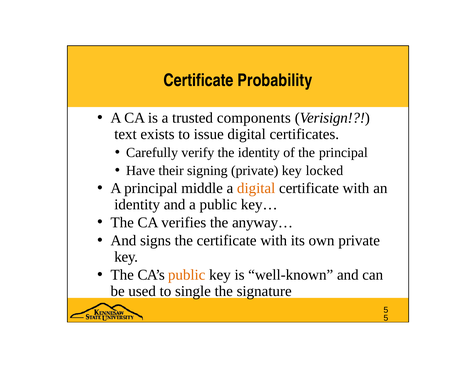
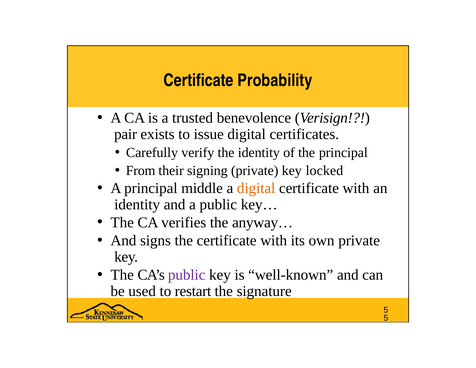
components: components -> benevolence
text: text -> pair
Have: Have -> From
public at (187, 275) colour: orange -> purple
single: single -> restart
